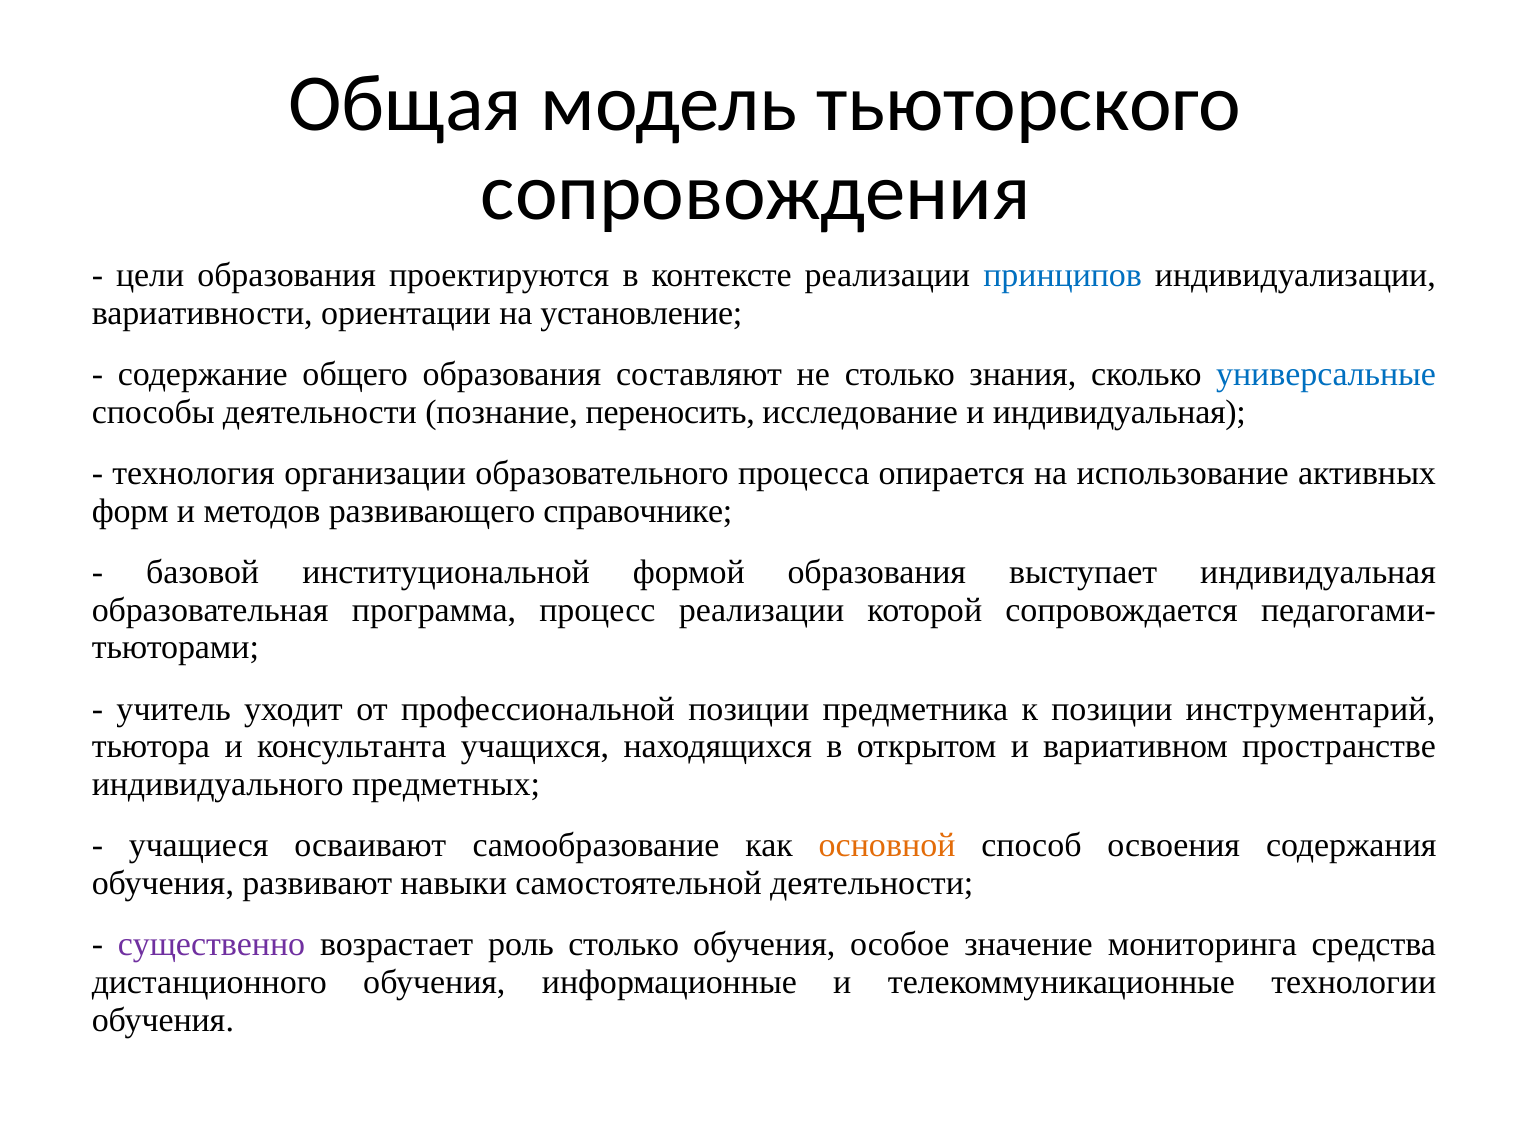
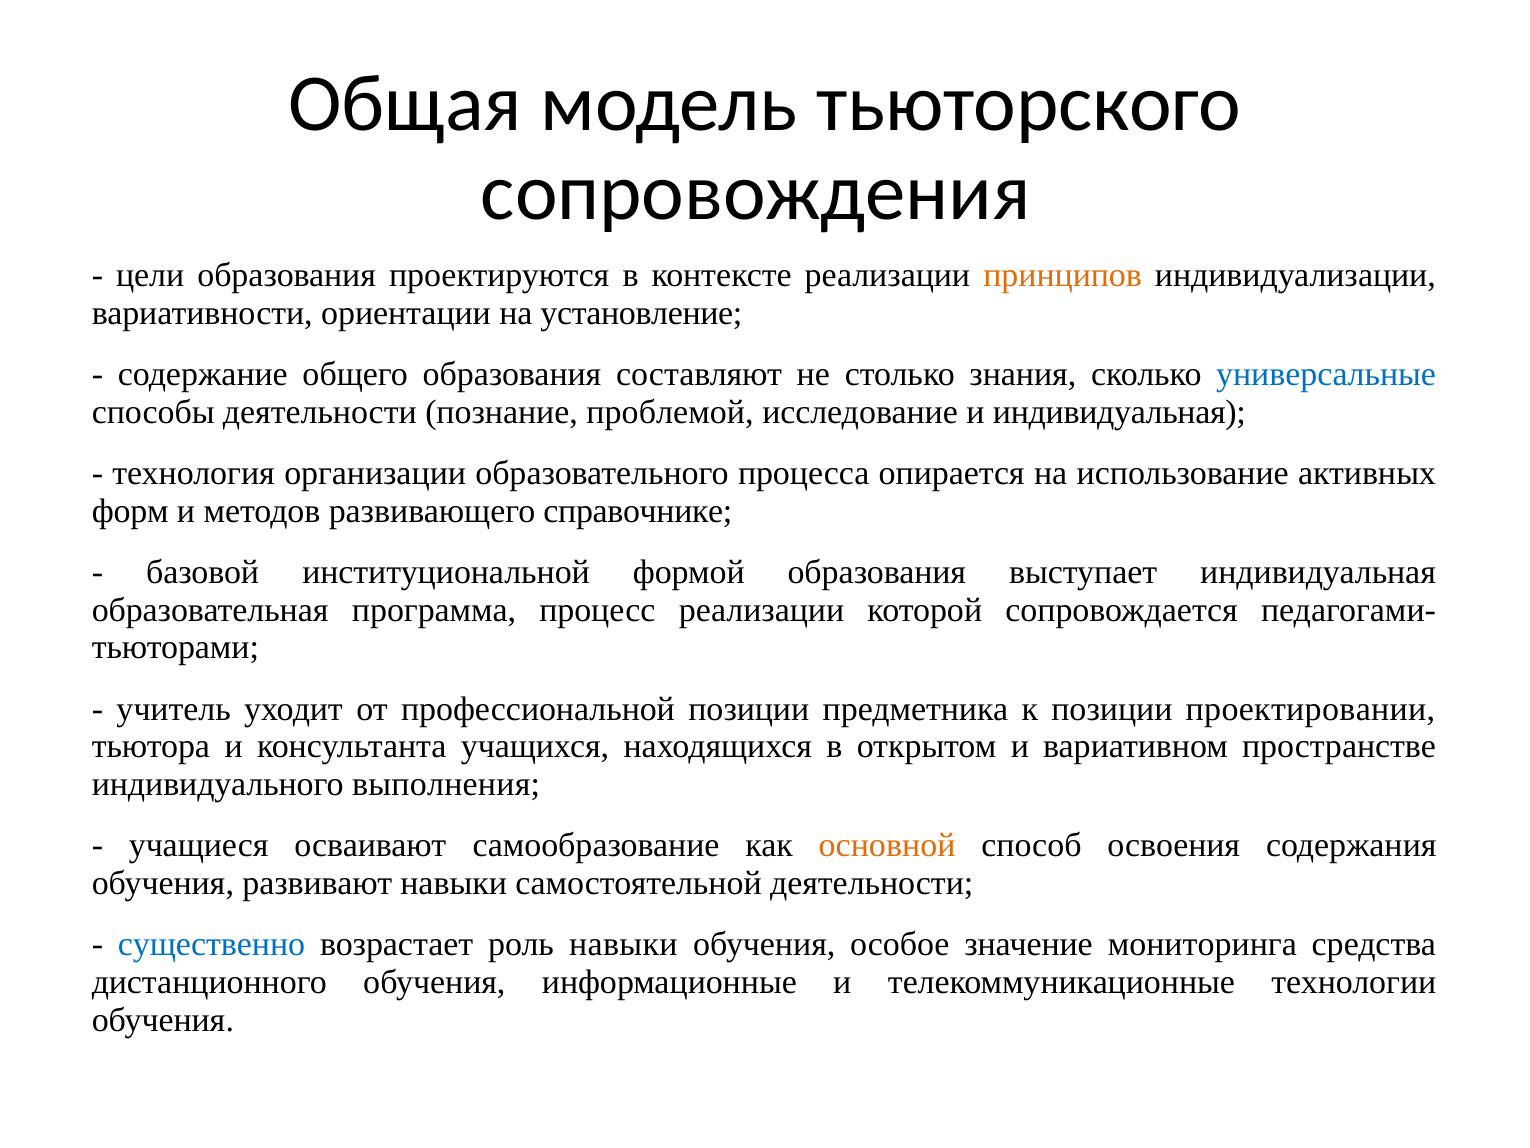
принципов colour: blue -> orange
переносить: переносить -> проблемой
инструментарий: инструментарий -> проектировании
предметных: предметных -> выполнения
существенно colour: purple -> blue
роль столько: столько -> навыки
